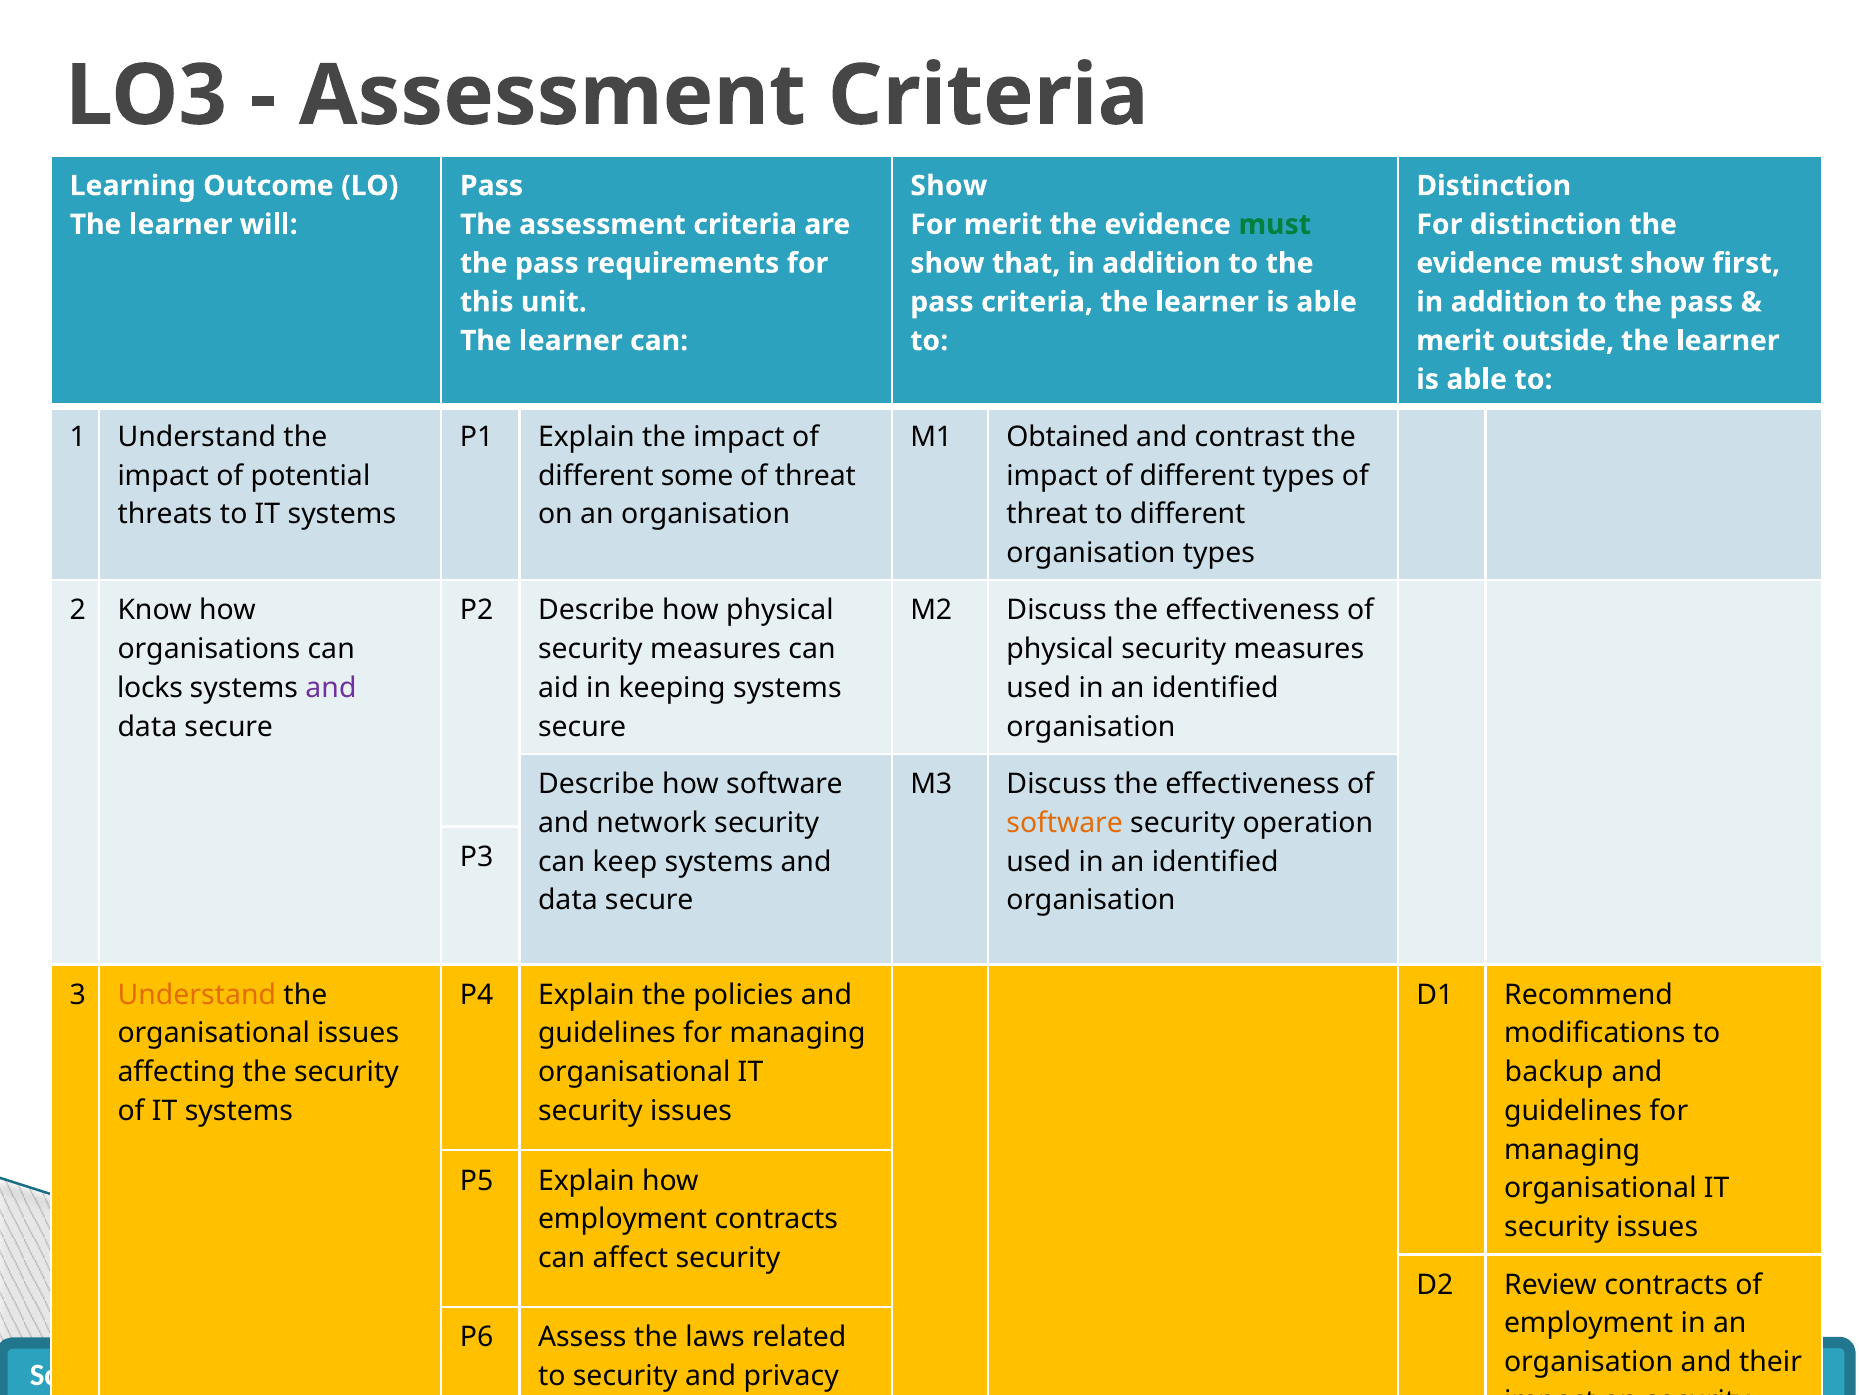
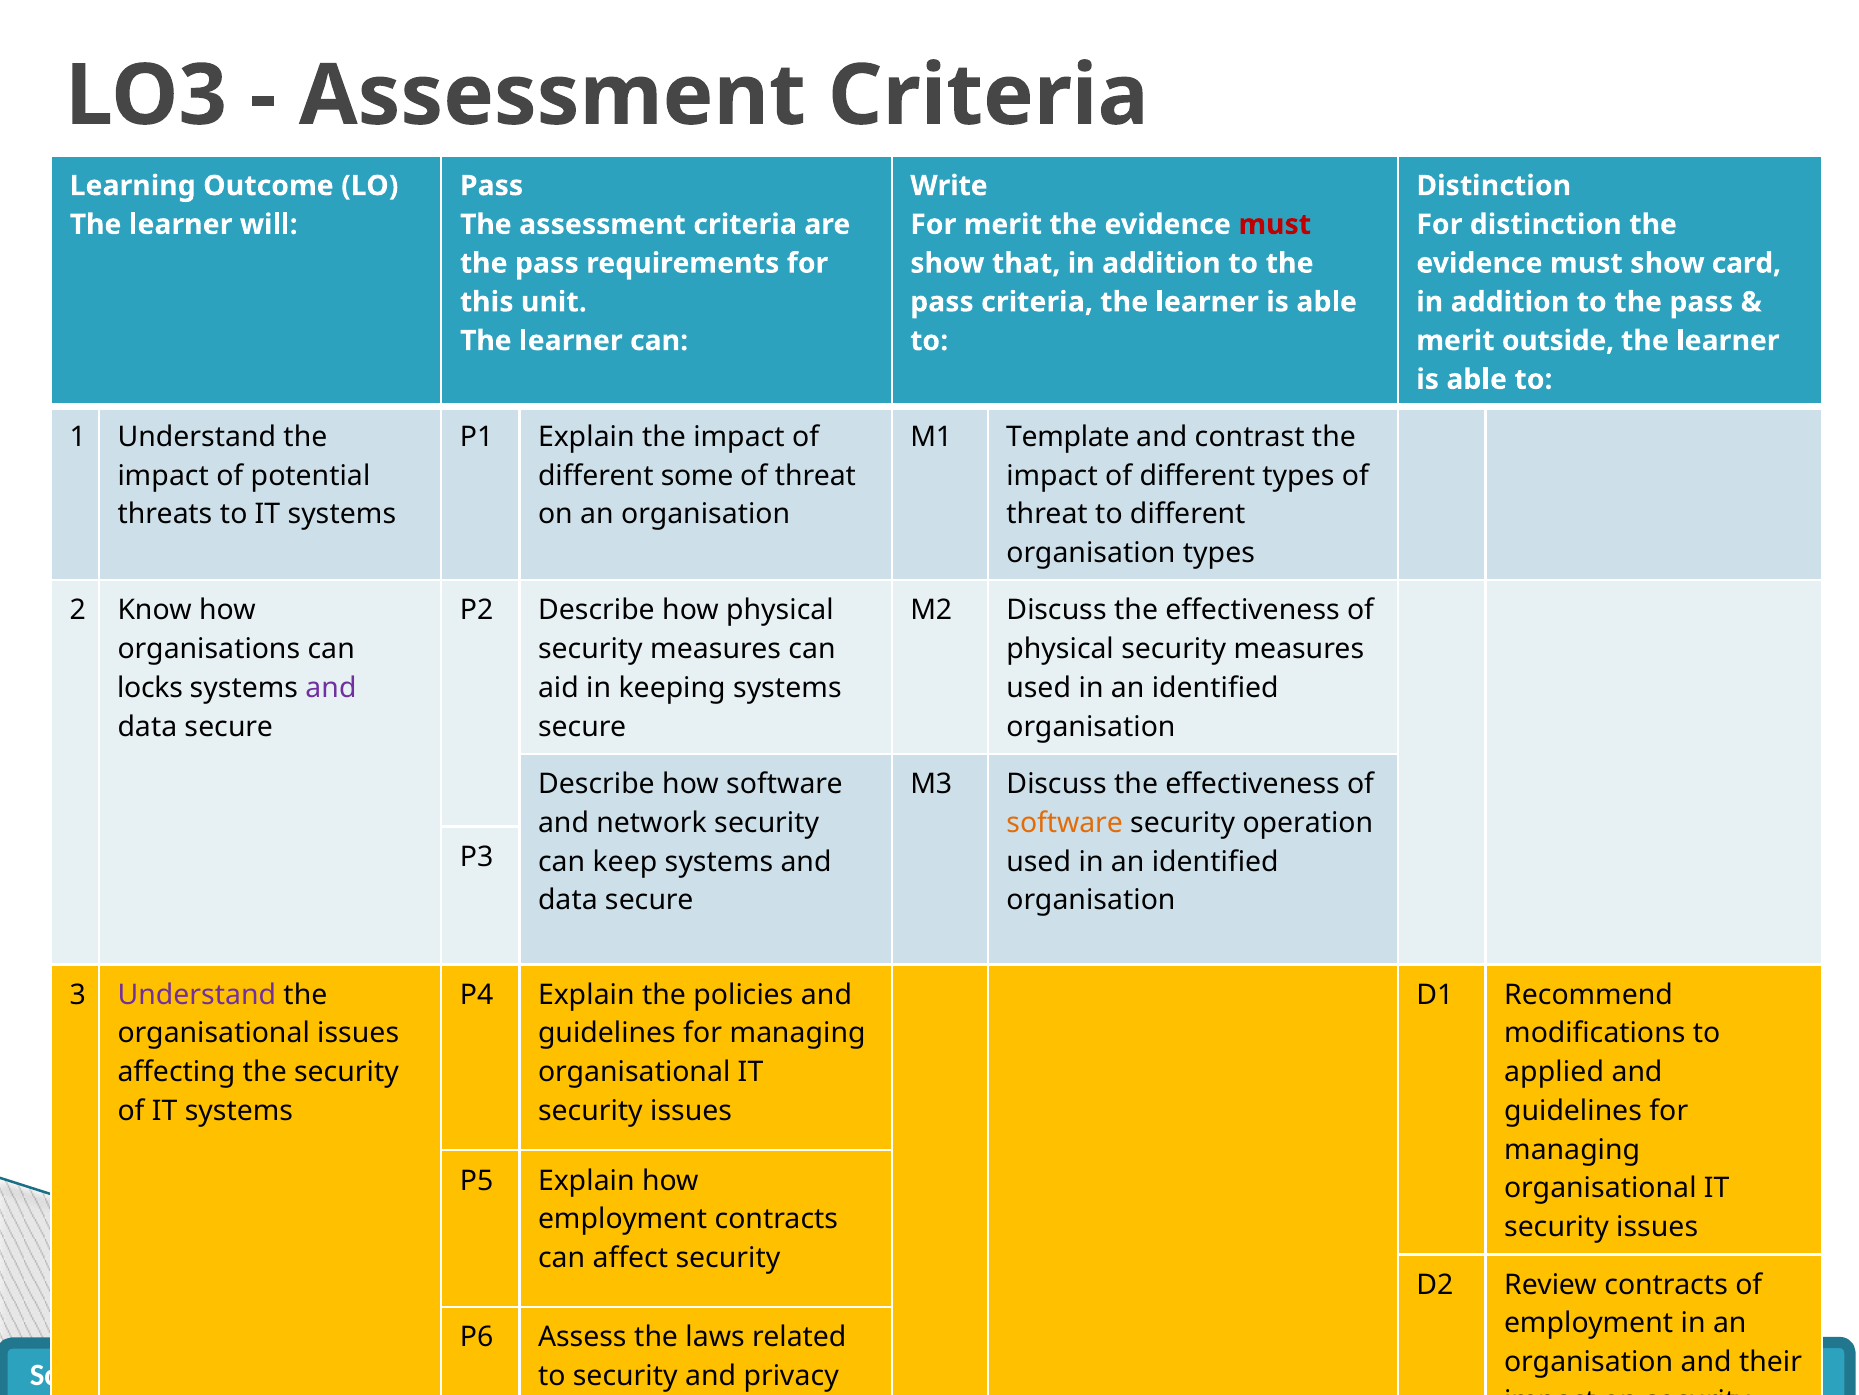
Show at (949, 186): Show -> Write
must at (1275, 224) colour: green -> red
first: first -> card
Obtained: Obtained -> Template
Understand at (197, 994) colour: orange -> purple
backup: backup -> applied
